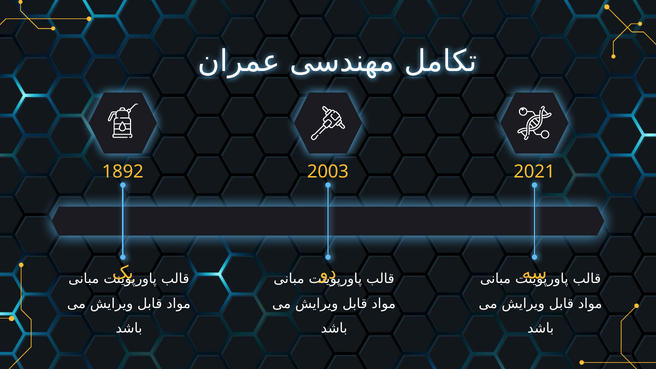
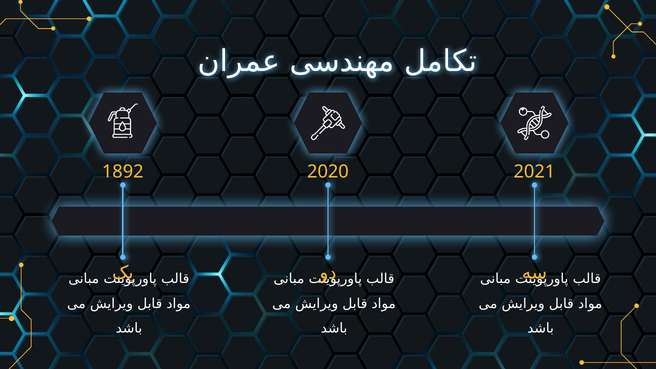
2003: 2003 -> 2020
